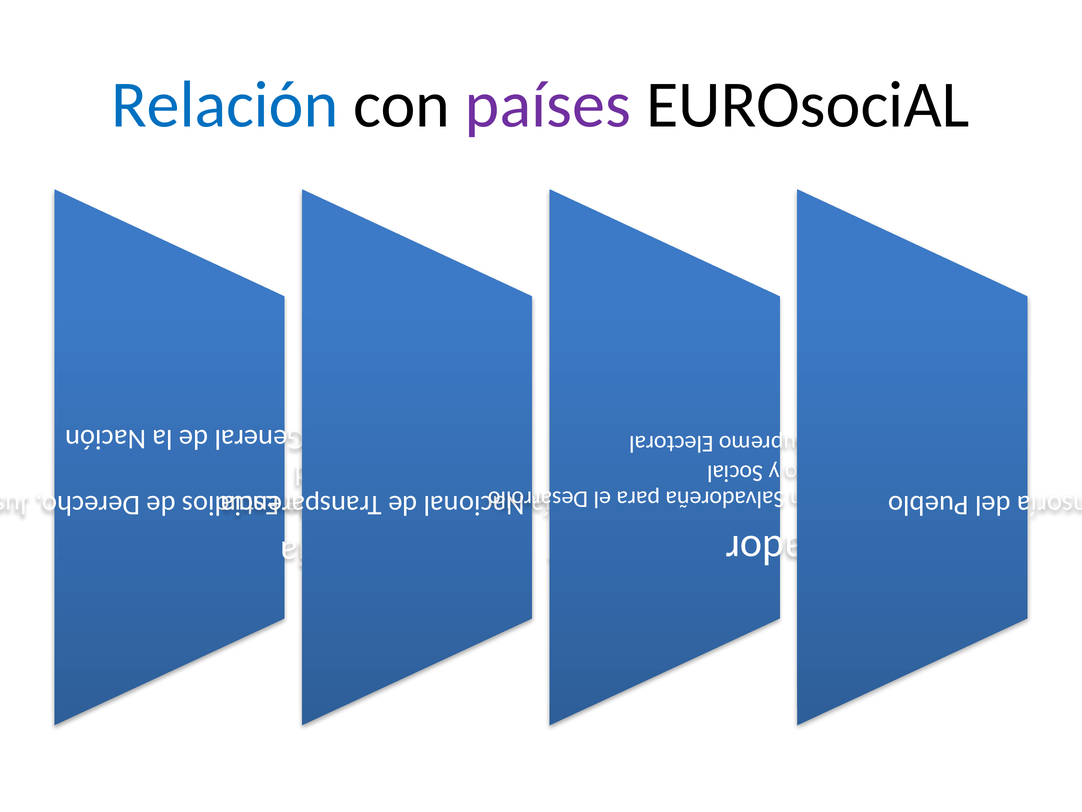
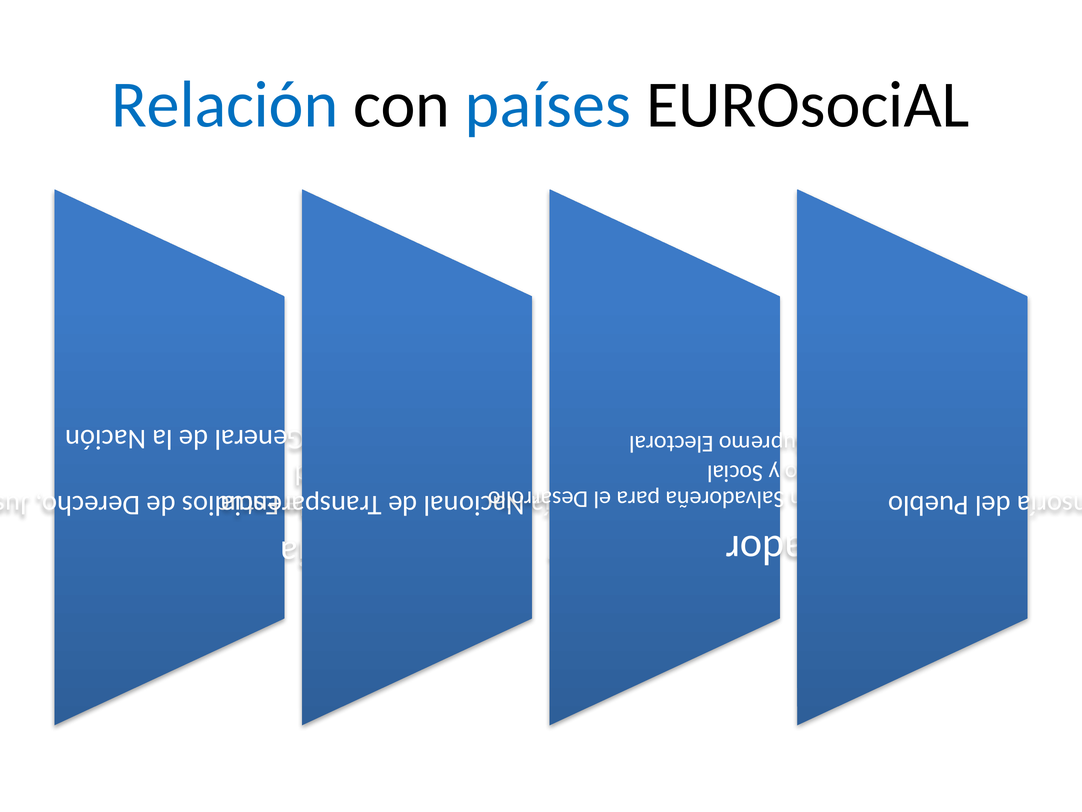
países colour: purple -> blue
